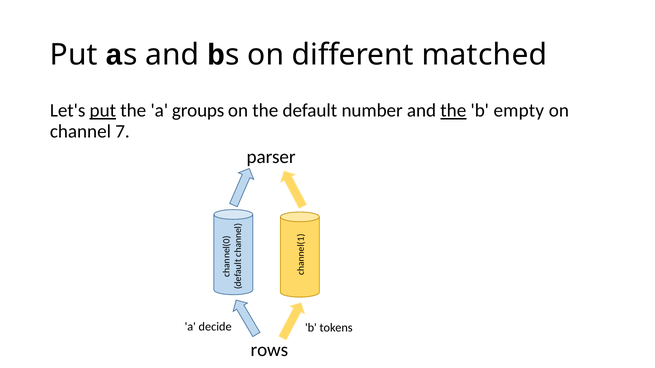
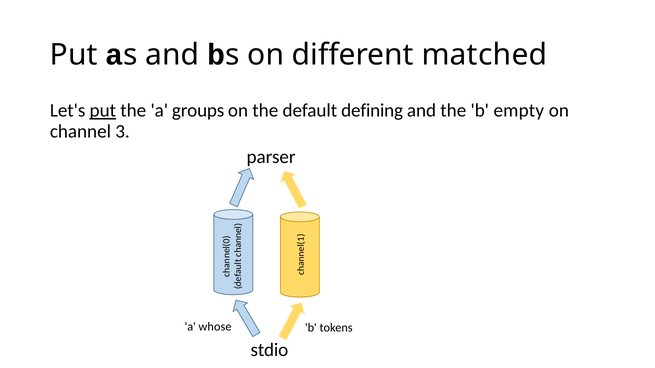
number: number -> defining
the at (453, 111) underline: present -> none
7: 7 -> 3
decide: decide -> whose
rows: rows -> stdio
